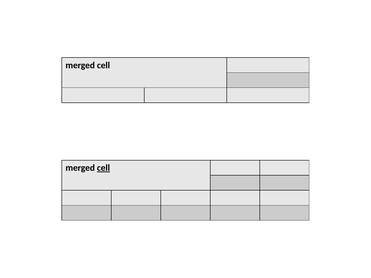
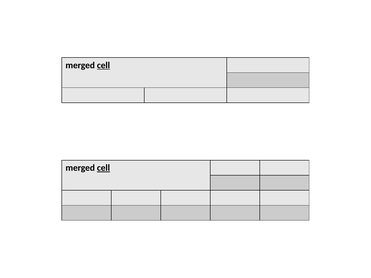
cell at (103, 65) underline: none -> present
